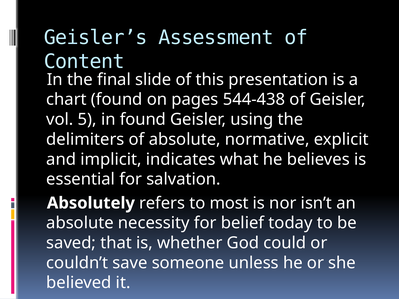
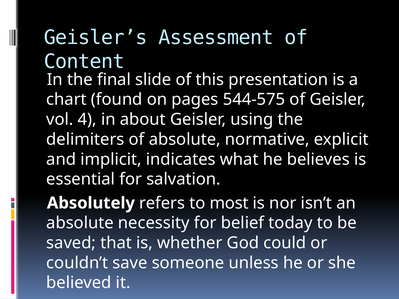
544-438: 544-438 -> 544-575
5: 5 -> 4
in found: found -> about
